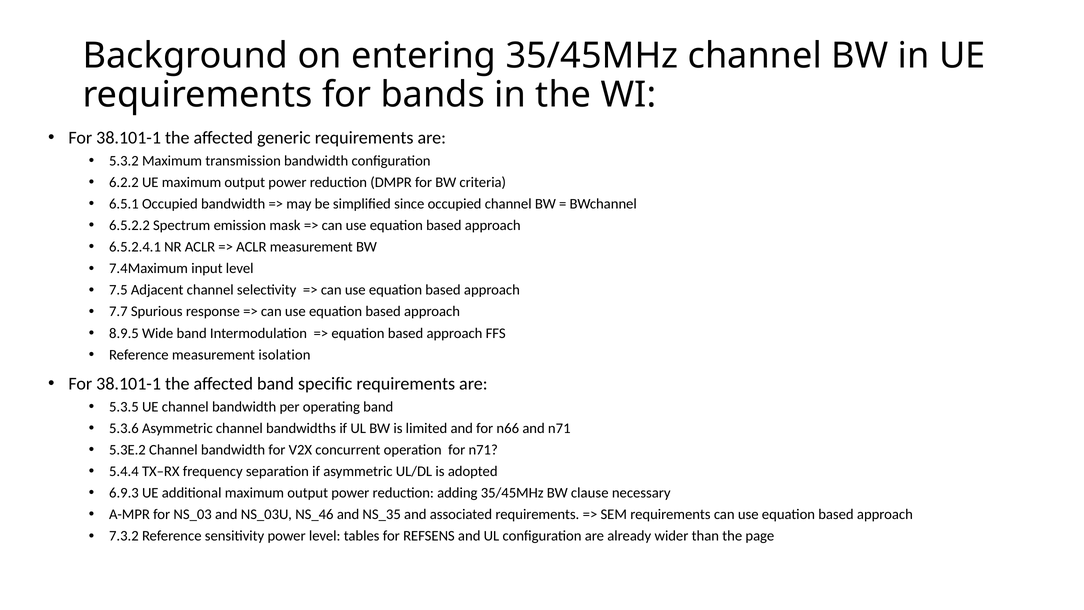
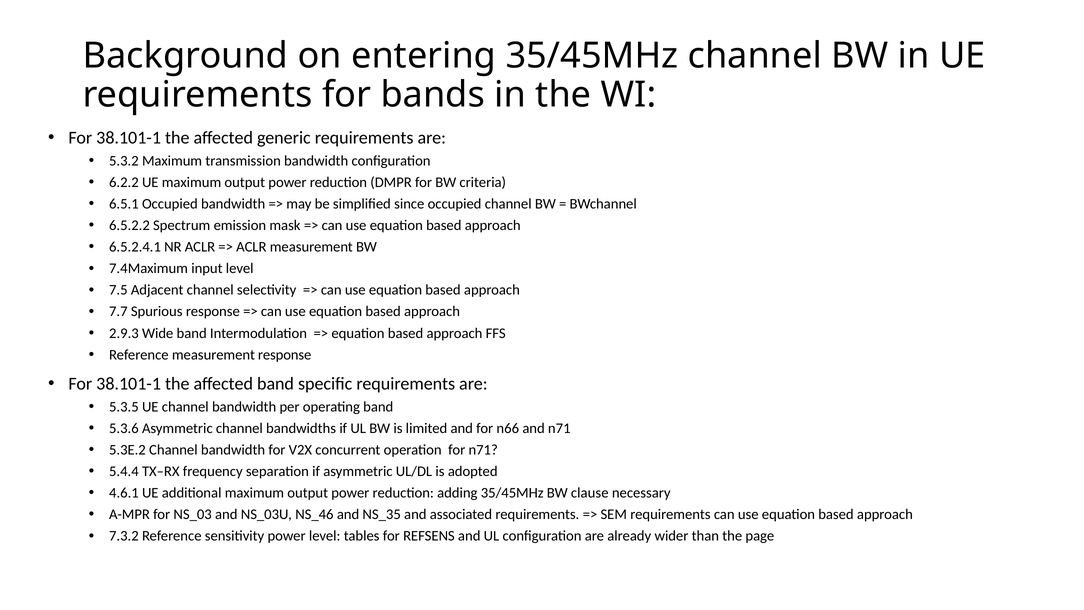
8.9.5: 8.9.5 -> 2.9.3
measurement isolation: isolation -> response
6.9.3: 6.9.3 -> 4.6.1
